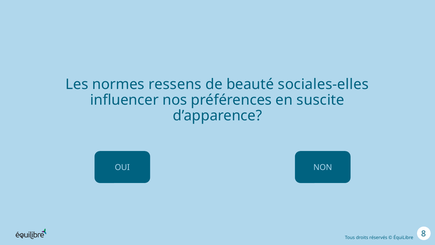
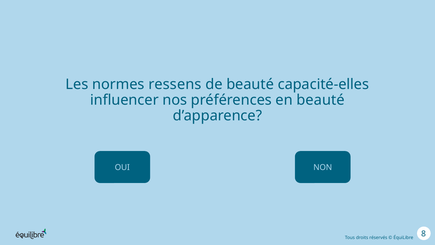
sociales-elles: sociales-elles -> capacité-elles
en suscite: suscite -> beauté
